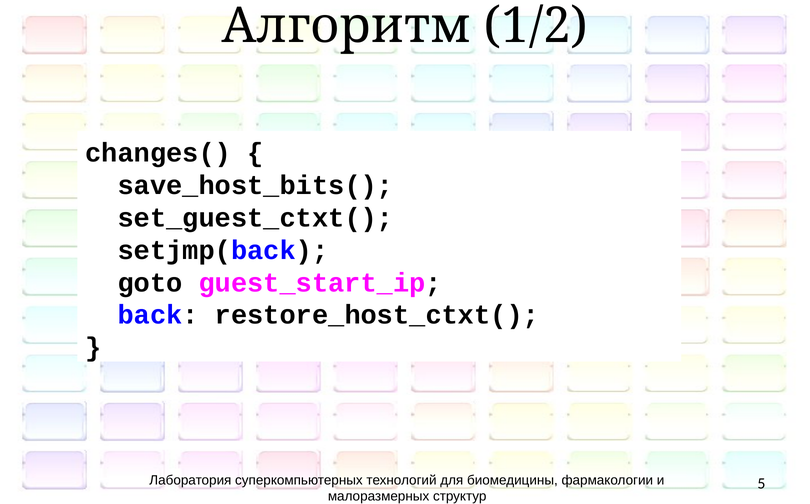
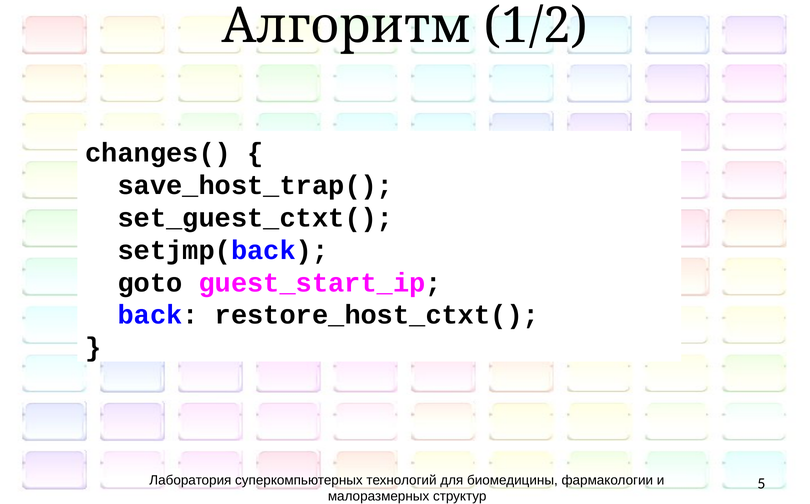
save_host_bits(: save_host_bits( -> save_host_trap(
